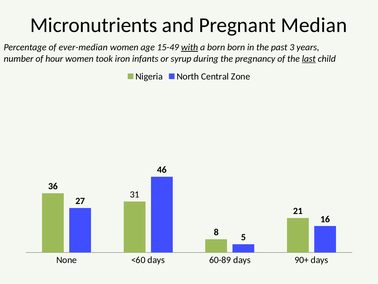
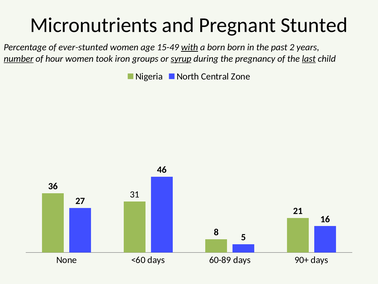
Median: Median -> Stunted
ever-median: ever-median -> ever-stunted
3: 3 -> 2
number underline: none -> present
infants: infants -> groups
syrup underline: none -> present
